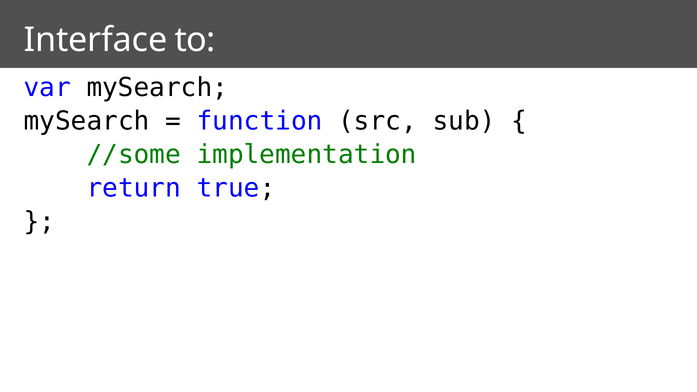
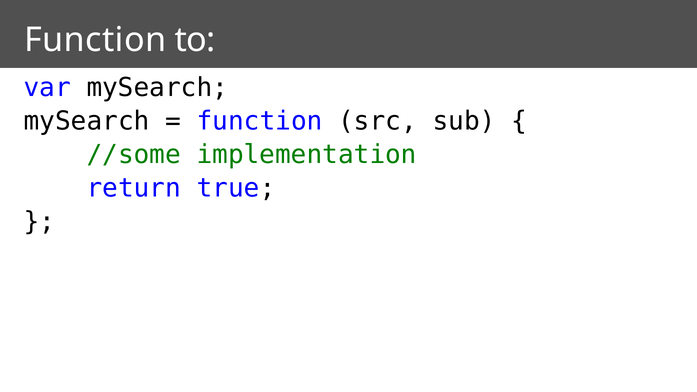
Interface at (96, 40): Interface -> Function
